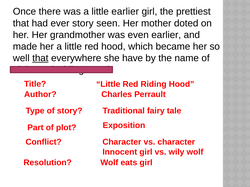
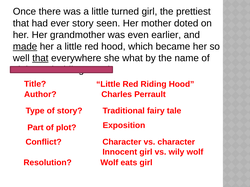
little earlier: earlier -> turned
made underline: none -> present
have: have -> what
